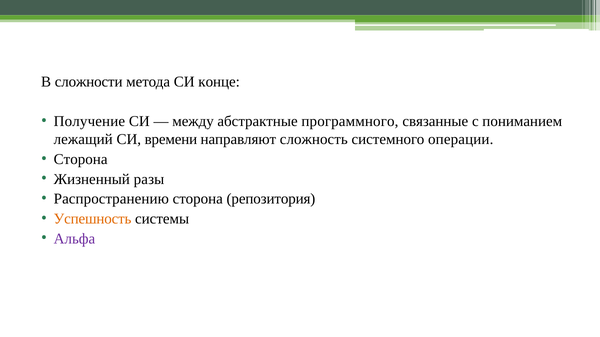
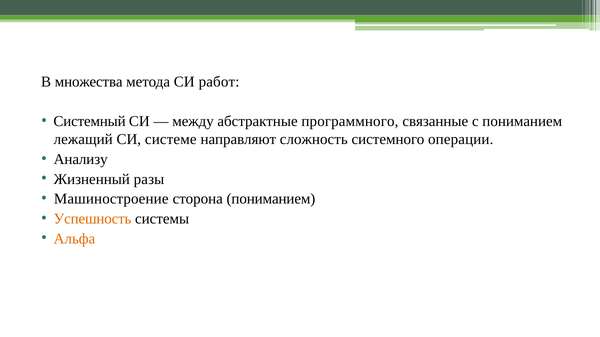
сложности: сложности -> множества
конце: конце -> работ
Получение: Получение -> Системный
времени: времени -> системе
Сторона at (81, 159): Сторона -> Анализу
Распространению: Распространению -> Машиностроение
сторона репозитория: репозитория -> пониманием
Альфа colour: purple -> orange
